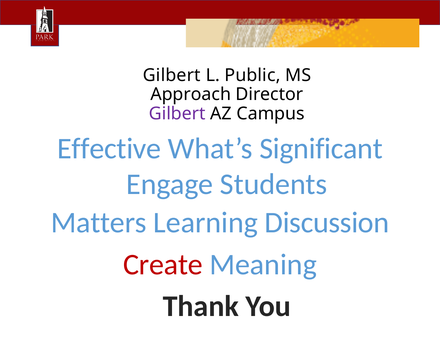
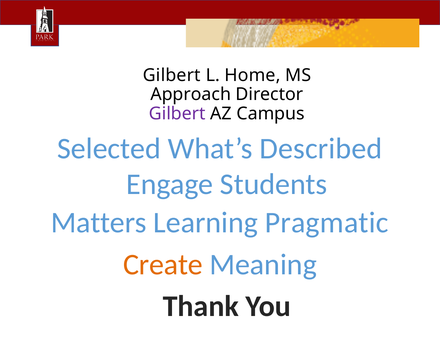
Public: Public -> Home
Effective: Effective -> Selected
Significant: Significant -> Described
Discussion: Discussion -> Pragmatic
Create colour: red -> orange
